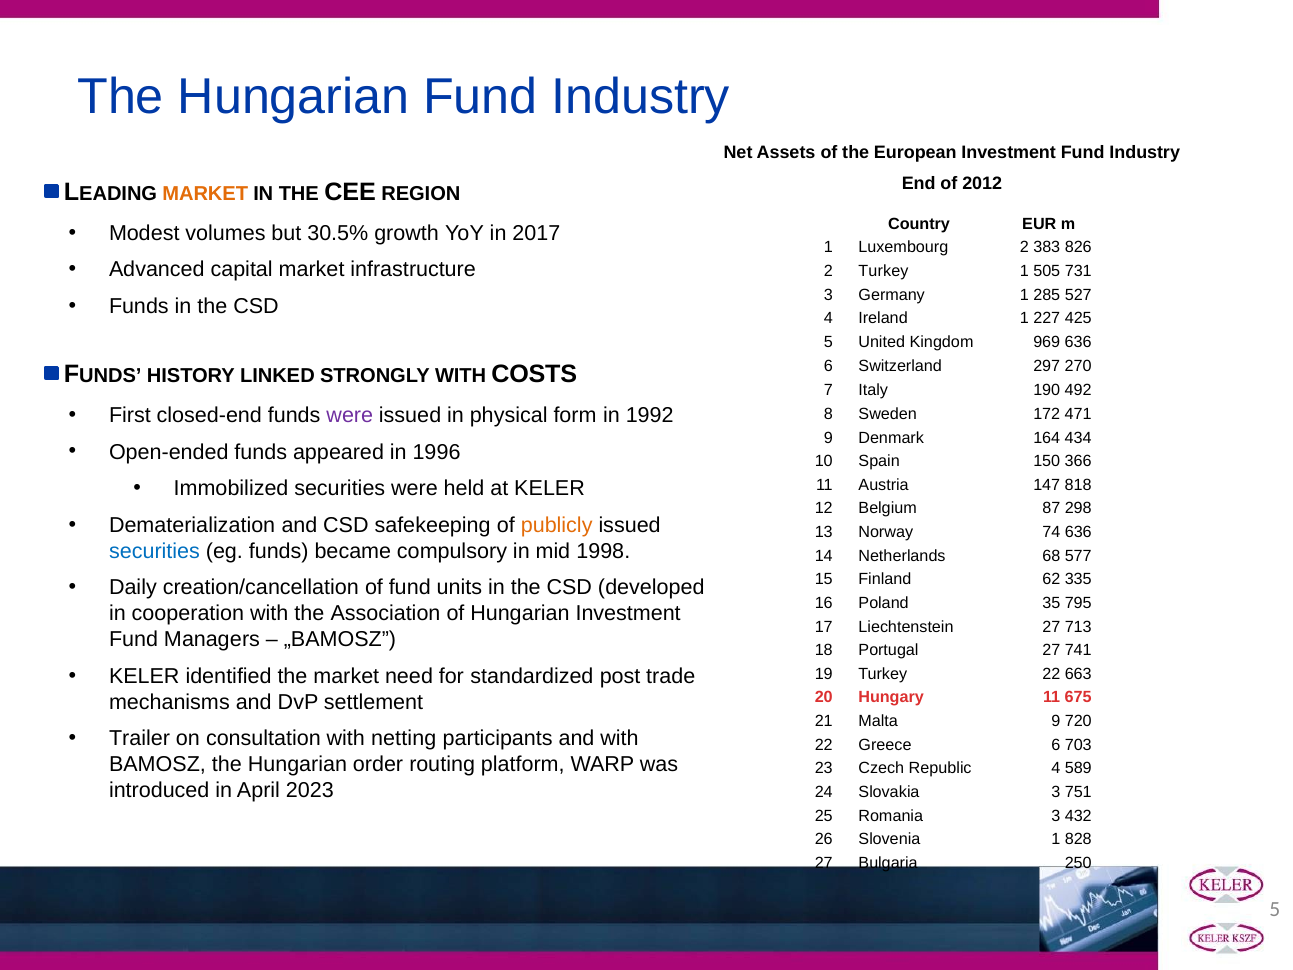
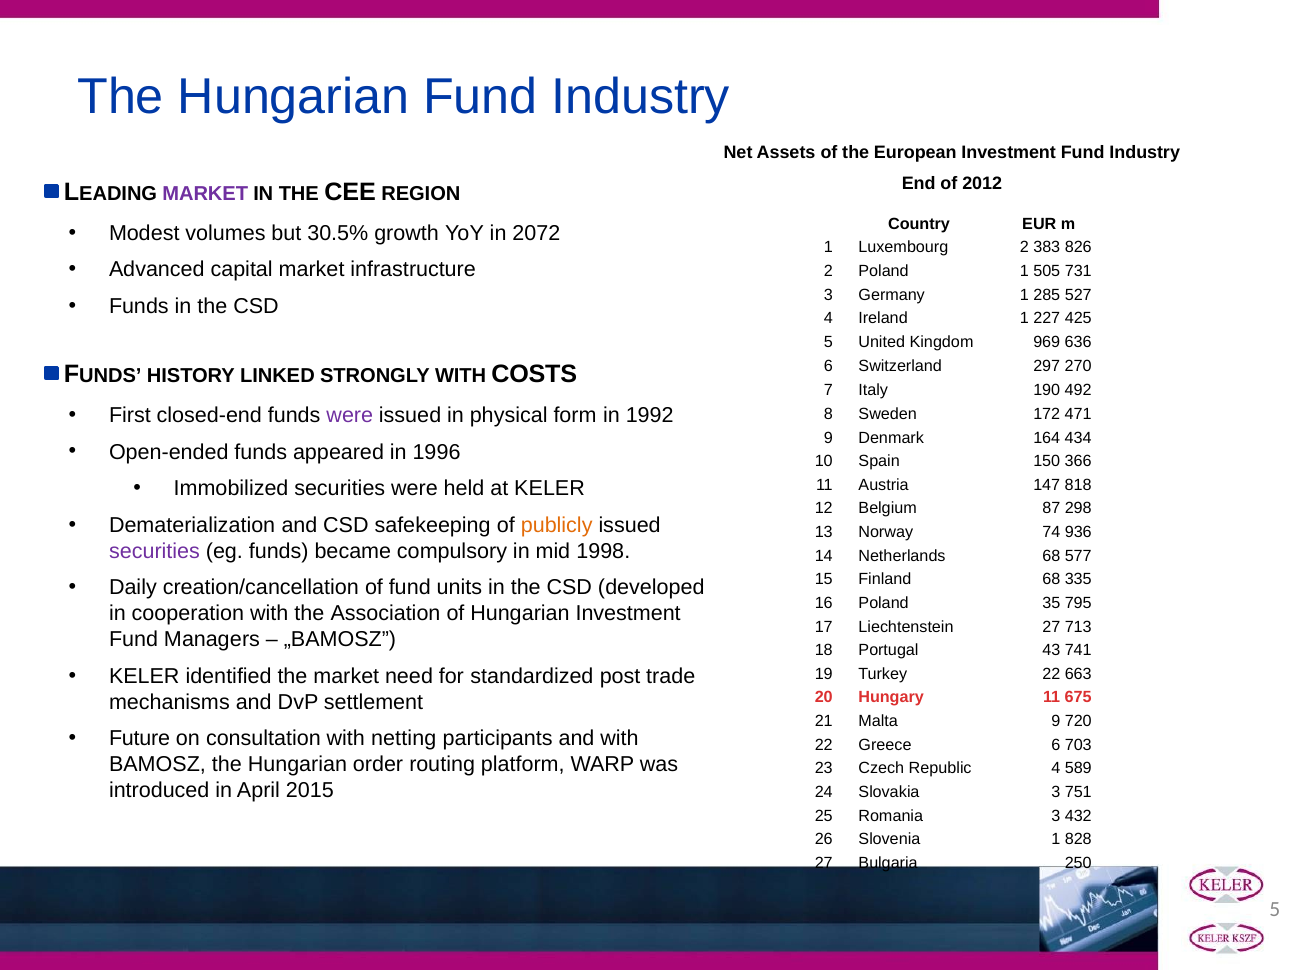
MARKET at (205, 194) colour: orange -> purple
2017: 2017 -> 2072
2 Turkey: Turkey -> Poland
74 636: 636 -> 936
securities at (154, 551) colour: blue -> purple
Finland 62: 62 -> 68
Portugal 27: 27 -> 43
Trailer: Trailer -> Future
2023: 2023 -> 2015
